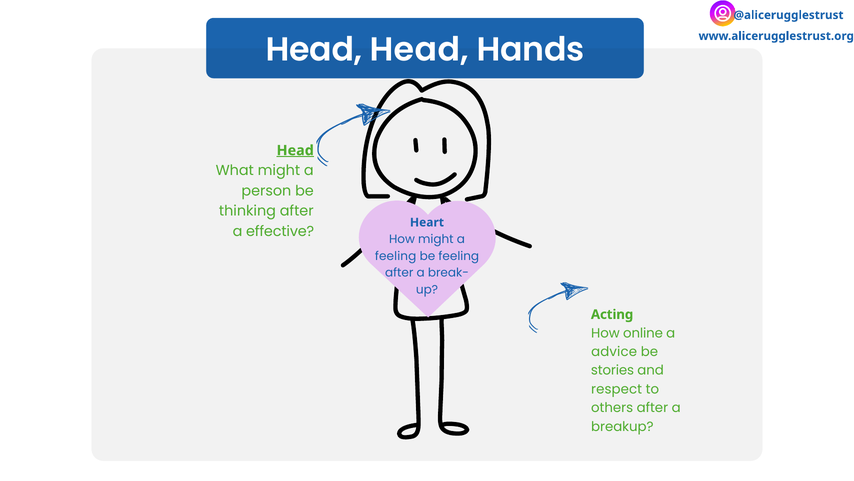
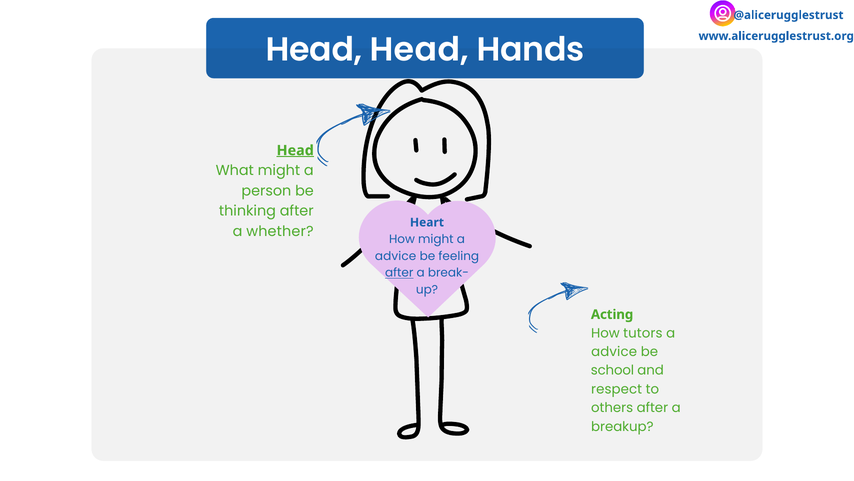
effective: effective -> whether
feeling at (396, 256): feeling -> advice
after at (399, 273) underline: none -> present
online: online -> tutors
stories: stories -> school
